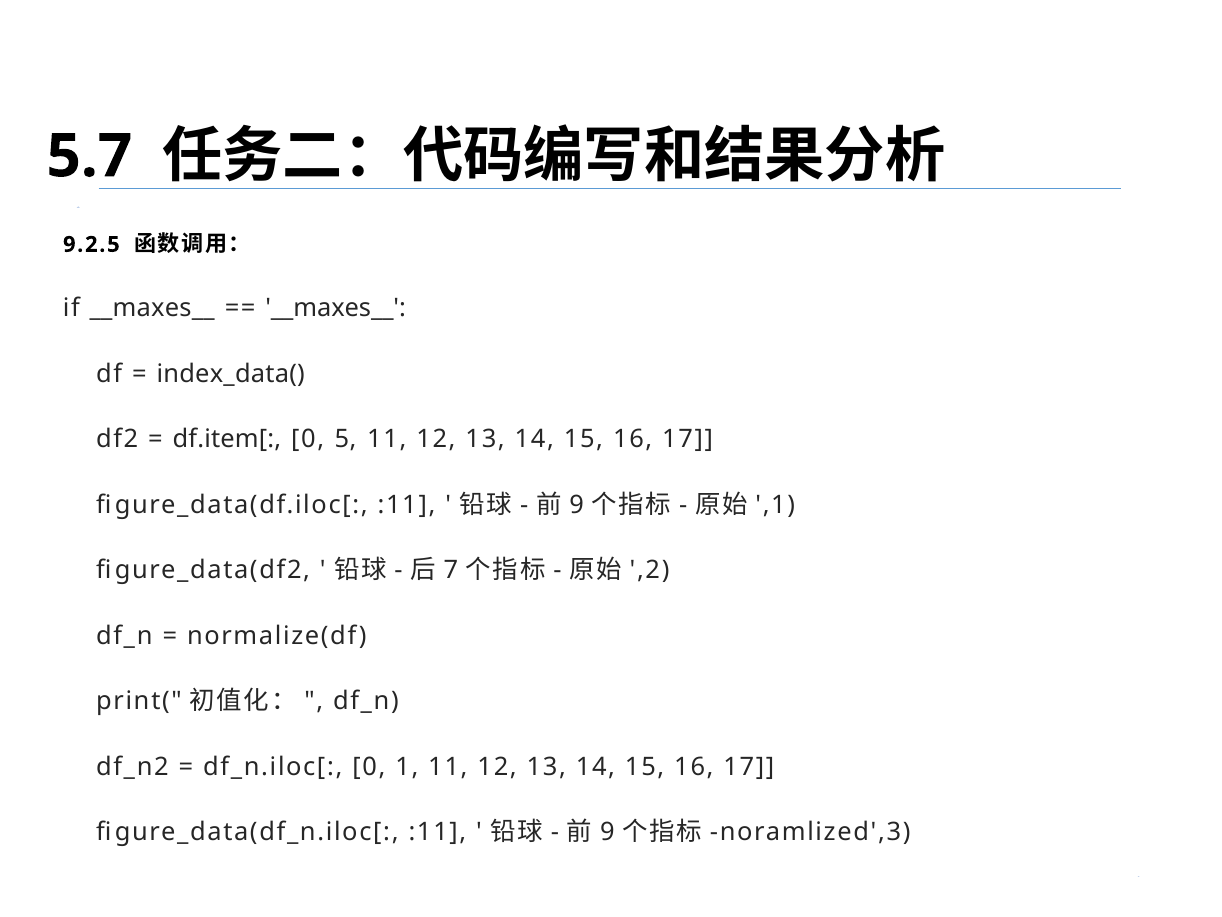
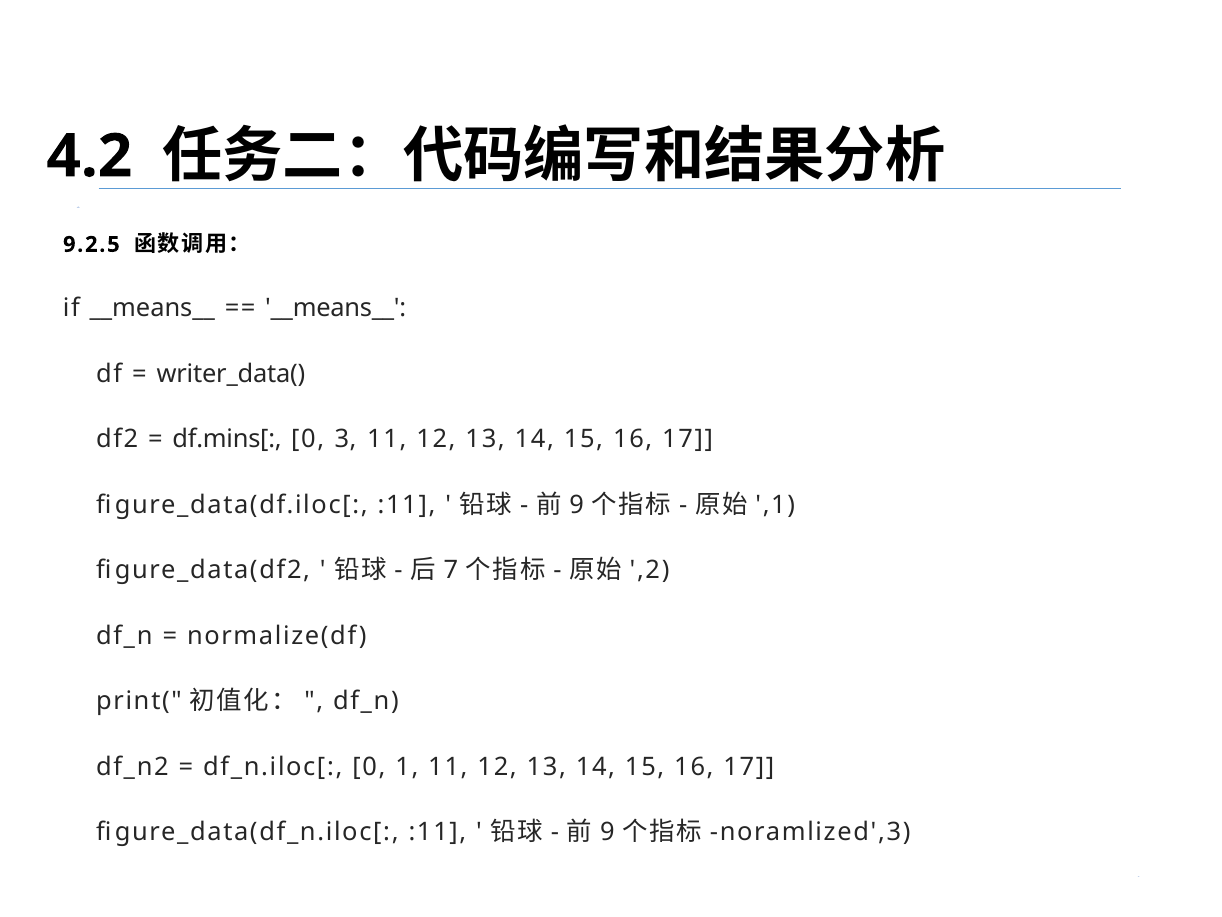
5.7: 5.7 -> 4.2
if __maxes__: __maxes__ -> __means__
__maxes__ at (336, 308): __maxes__ -> __means__
index_data(: index_data( -> writer_data(
df.item[: df.item[ -> df.mins[
5: 5 -> 3
